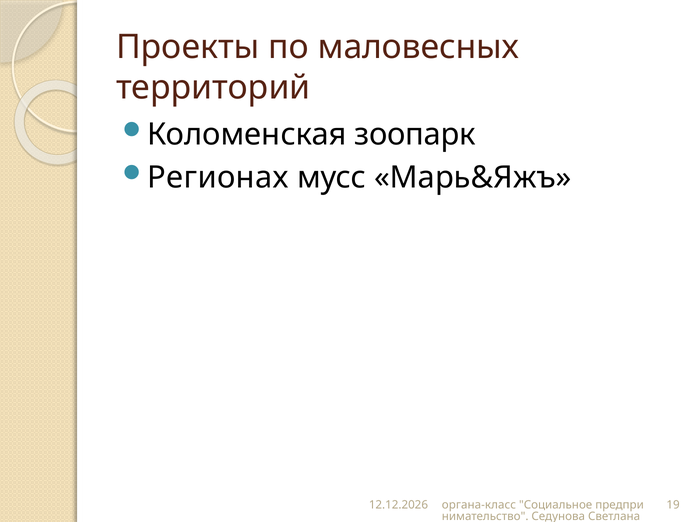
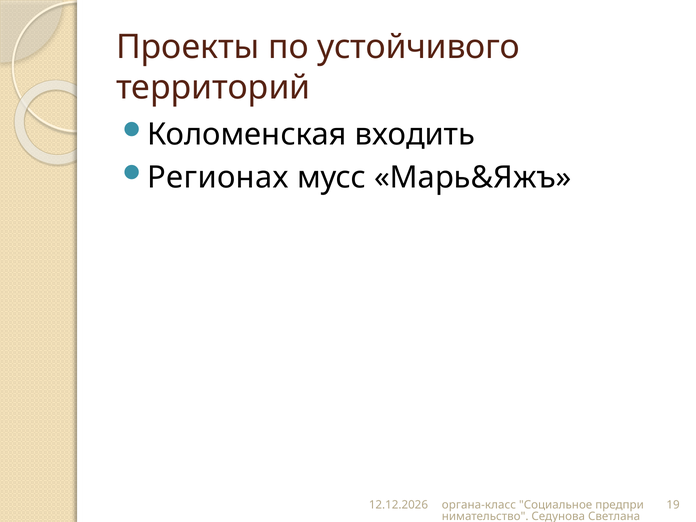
маловесных: маловесных -> устойчивого
зоопарк: зоопарк -> входить
